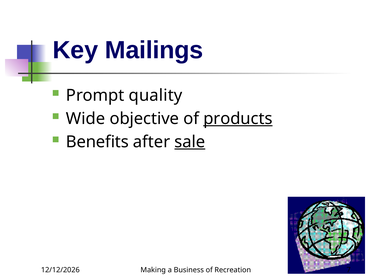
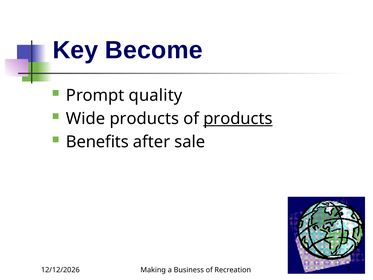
Mailings: Mailings -> Become
Wide objective: objective -> products
sale underline: present -> none
